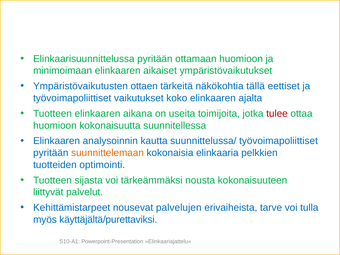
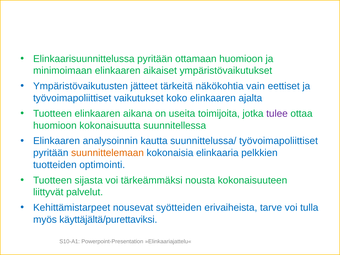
ottaen: ottaen -> jätteet
tällä: tällä -> vain
tulee colour: red -> purple
palvelujen: palvelujen -> syötteiden
